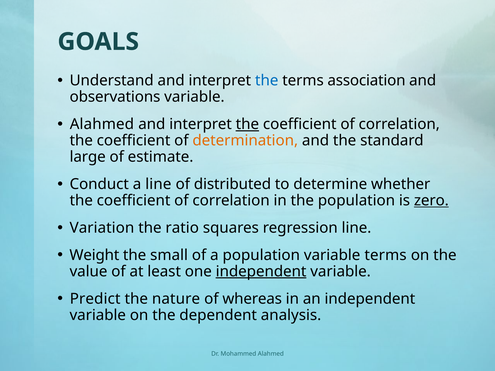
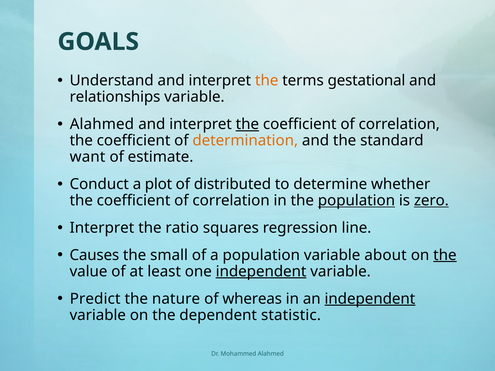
the at (267, 81) colour: blue -> orange
association: association -> gestational
observations: observations -> relationships
large: large -> want
a line: line -> plot
population at (356, 201) underline: none -> present
Variation at (102, 228): Variation -> Interpret
Weight: Weight -> Causes
variable terms: terms -> about
the at (445, 255) underline: none -> present
independent at (370, 299) underline: none -> present
analysis: analysis -> statistic
